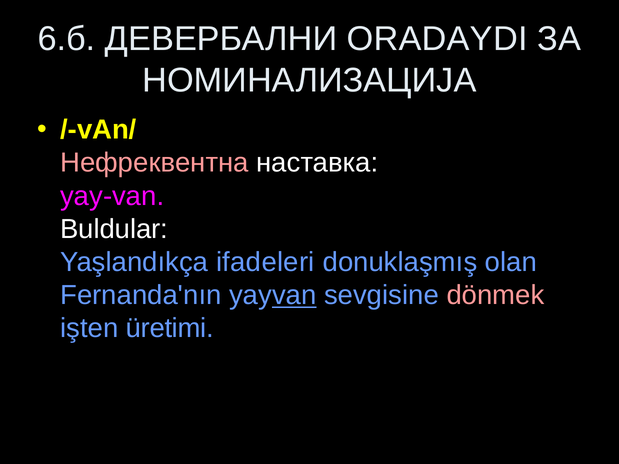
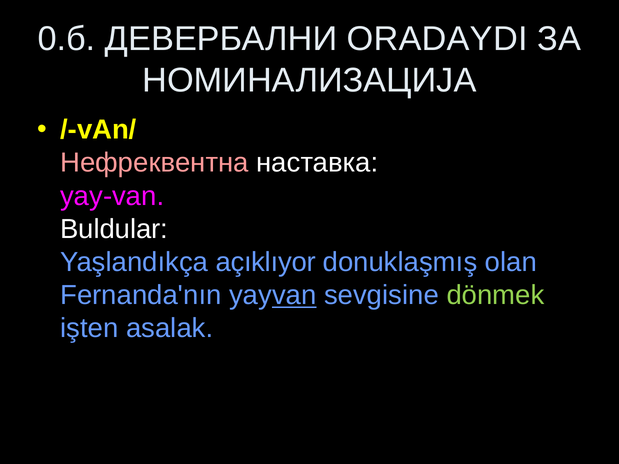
6.б: 6.б -> 0.б
ifadeleri: ifadeleri -> açıklıyor
dönmek colour: pink -> light green
üretimi: üretimi -> asalak
